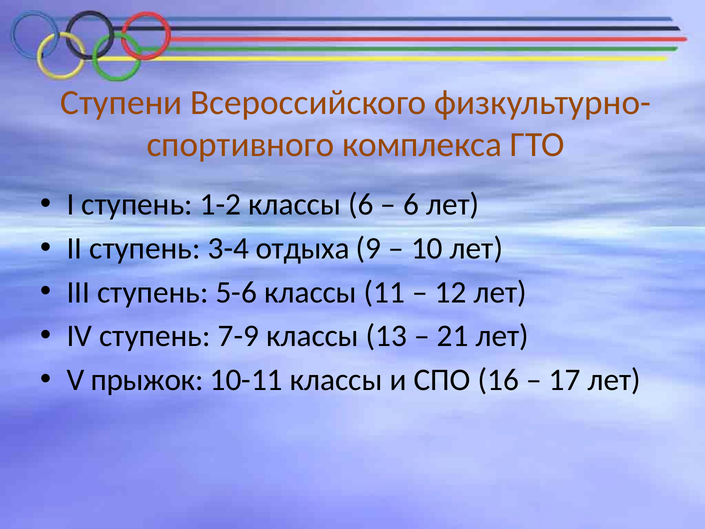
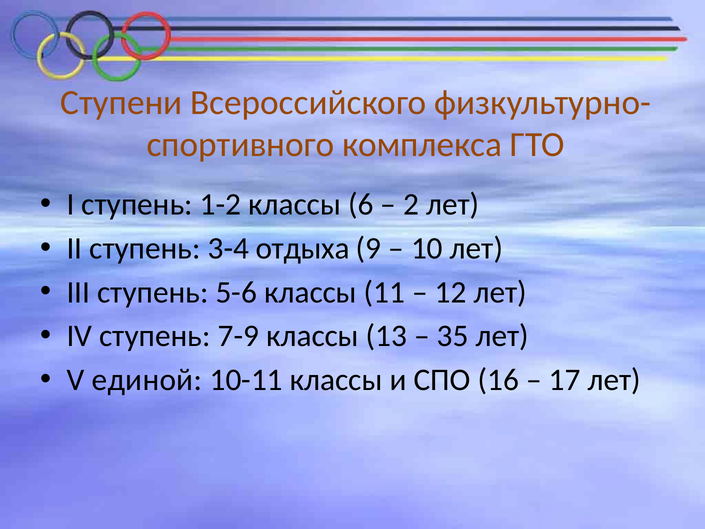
6 at (411, 204): 6 -> 2
21: 21 -> 35
прыжок: прыжок -> единой
